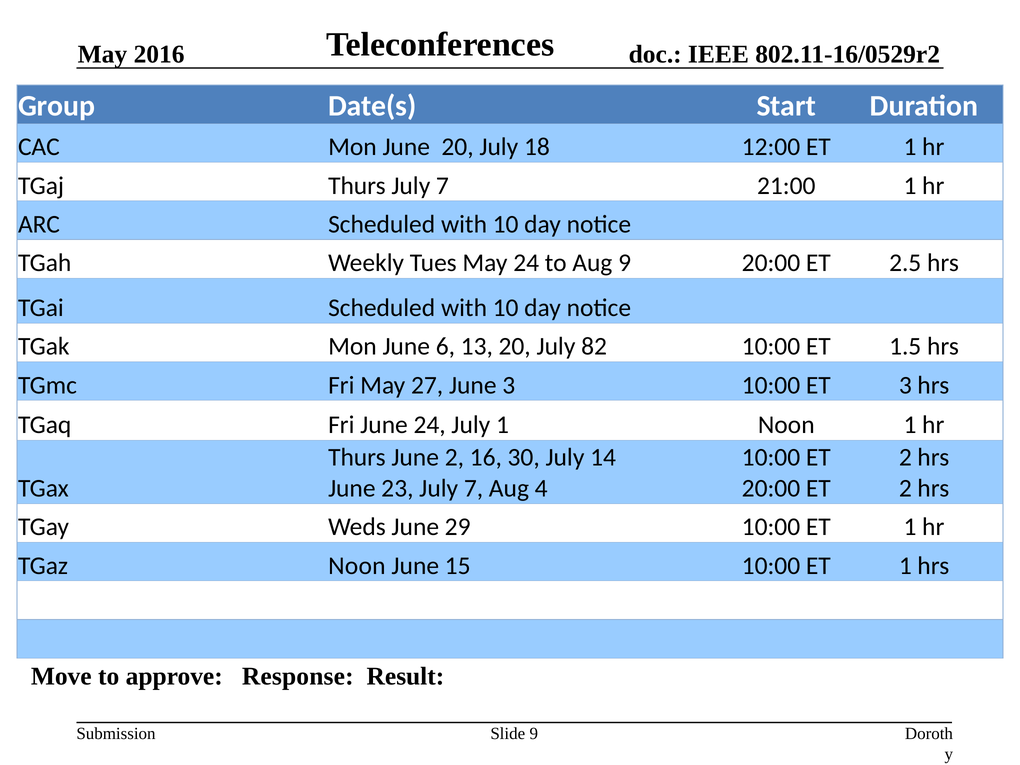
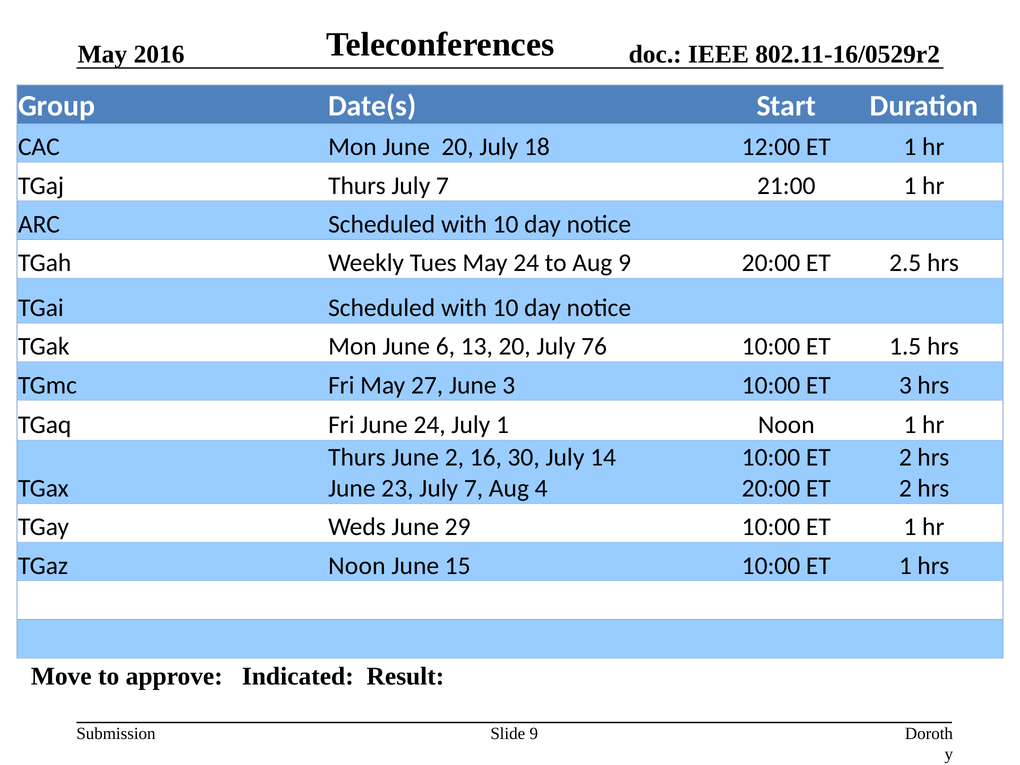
82: 82 -> 76
Response: Response -> Indicated
